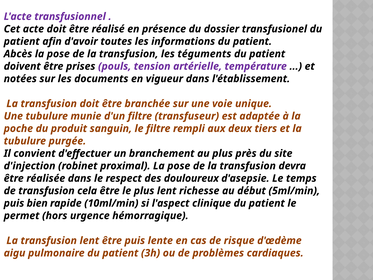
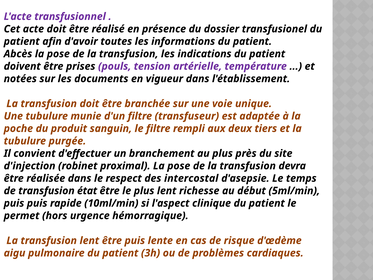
téguments: téguments -> indications
douloureux: douloureux -> intercostal
cela: cela -> état
puis bien: bien -> puis
